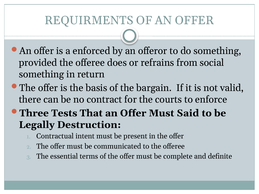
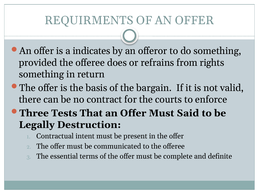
enforced: enforced -> indicates
social: social -> rights
